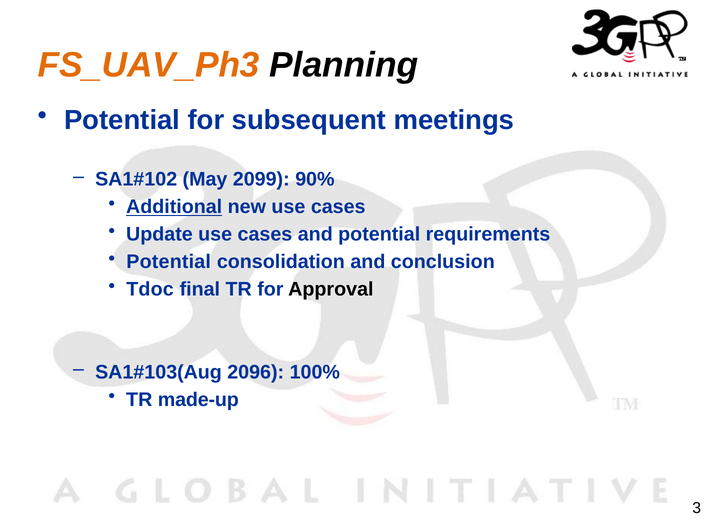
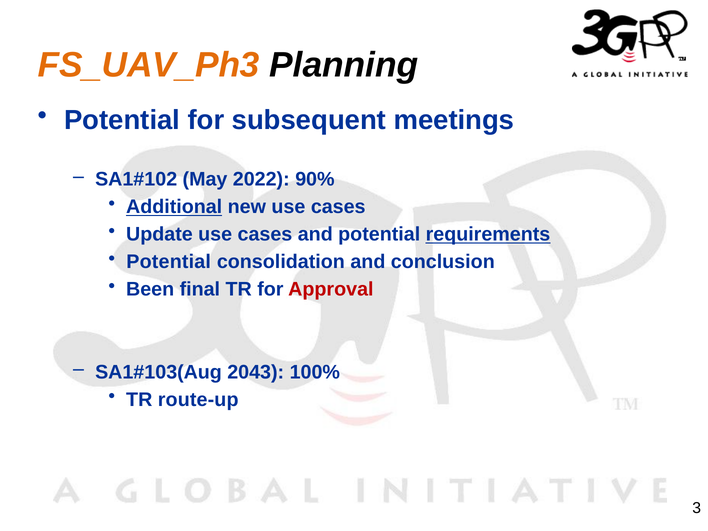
2099: 2099 -> 2022
requirements underline: none -> present
Tdoc: Tdoc -> Been
Approval colour: black -> red
2096: 2096 -> 2043
made-up: made-up -> route-up
